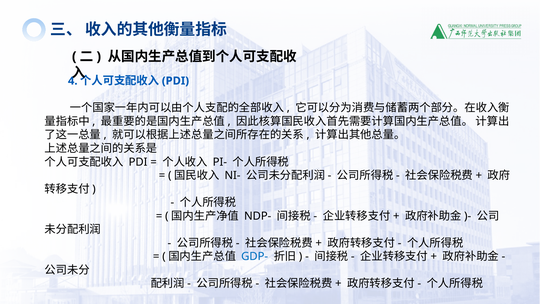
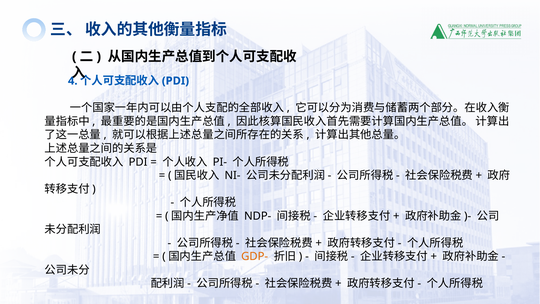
GDP- colour: blue -> orange
